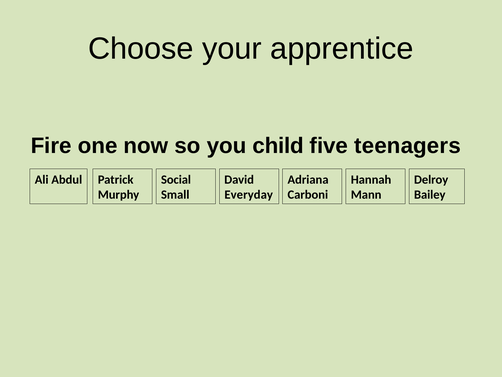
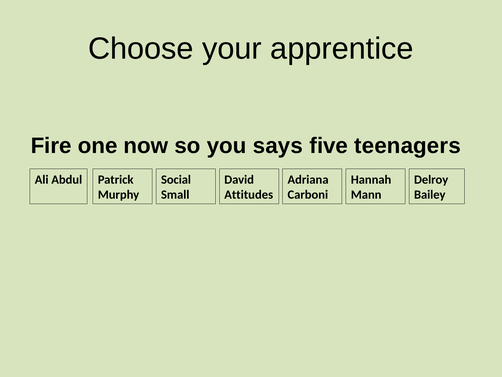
child: child -> says
Everyday: Everyday -> Attitudes
